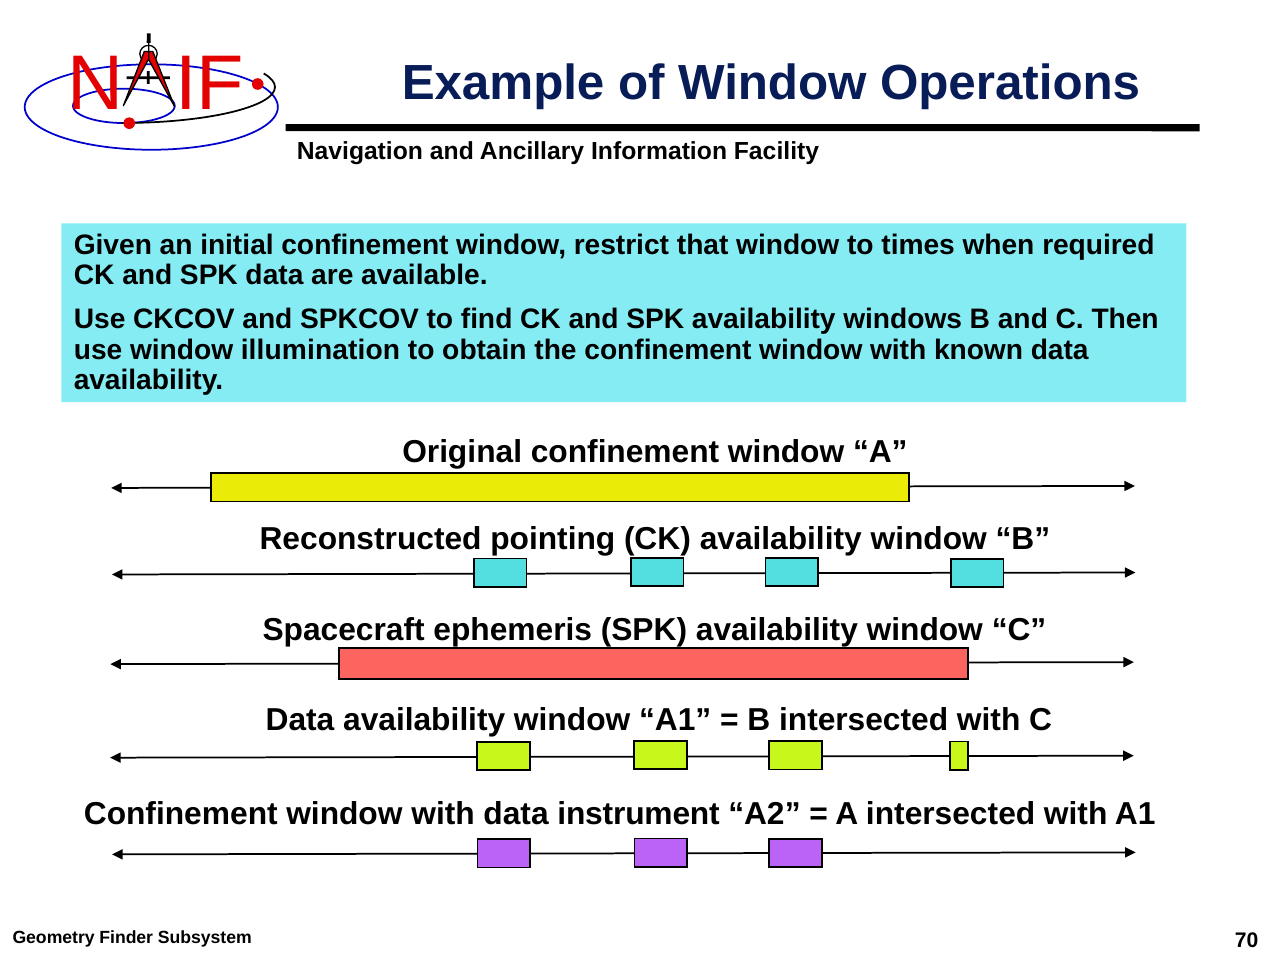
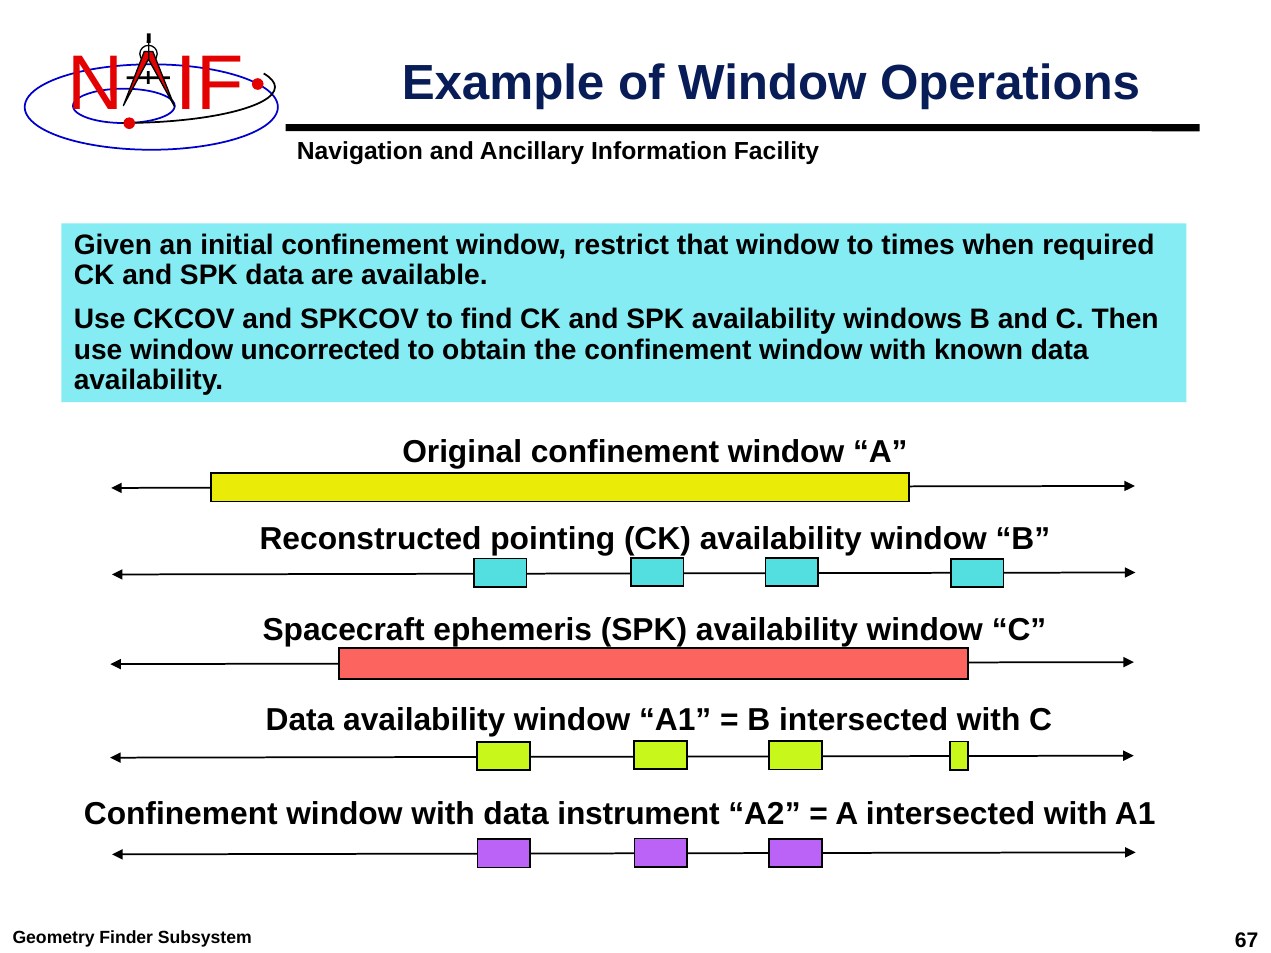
illumination: illumination -> uncorrected
70: 70 -> 67
